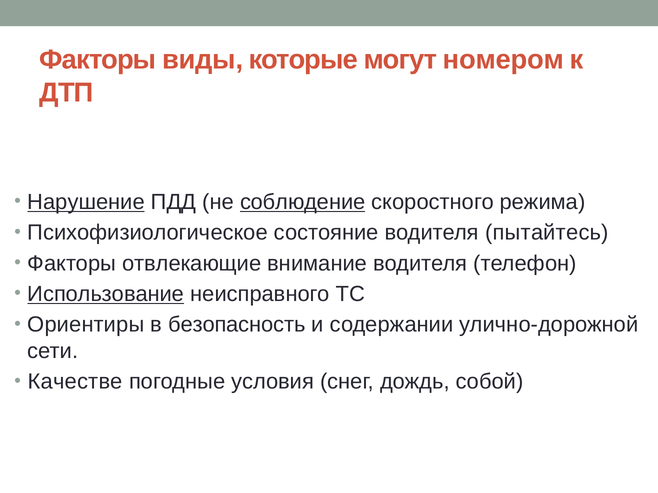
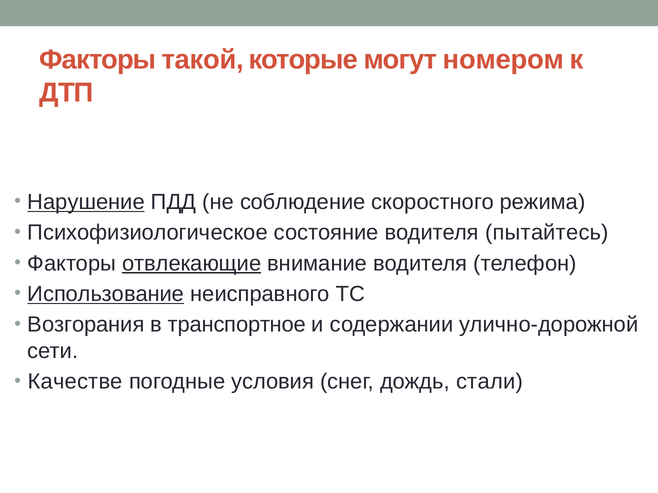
виды: виды -> такой
соблюдение underline: present -> none
отвлекающие underline: none -> present
Ориентиры: Ориентиры -> Возгорания
безопасность: безопасность -> транспортное
собой: собой -> стали
